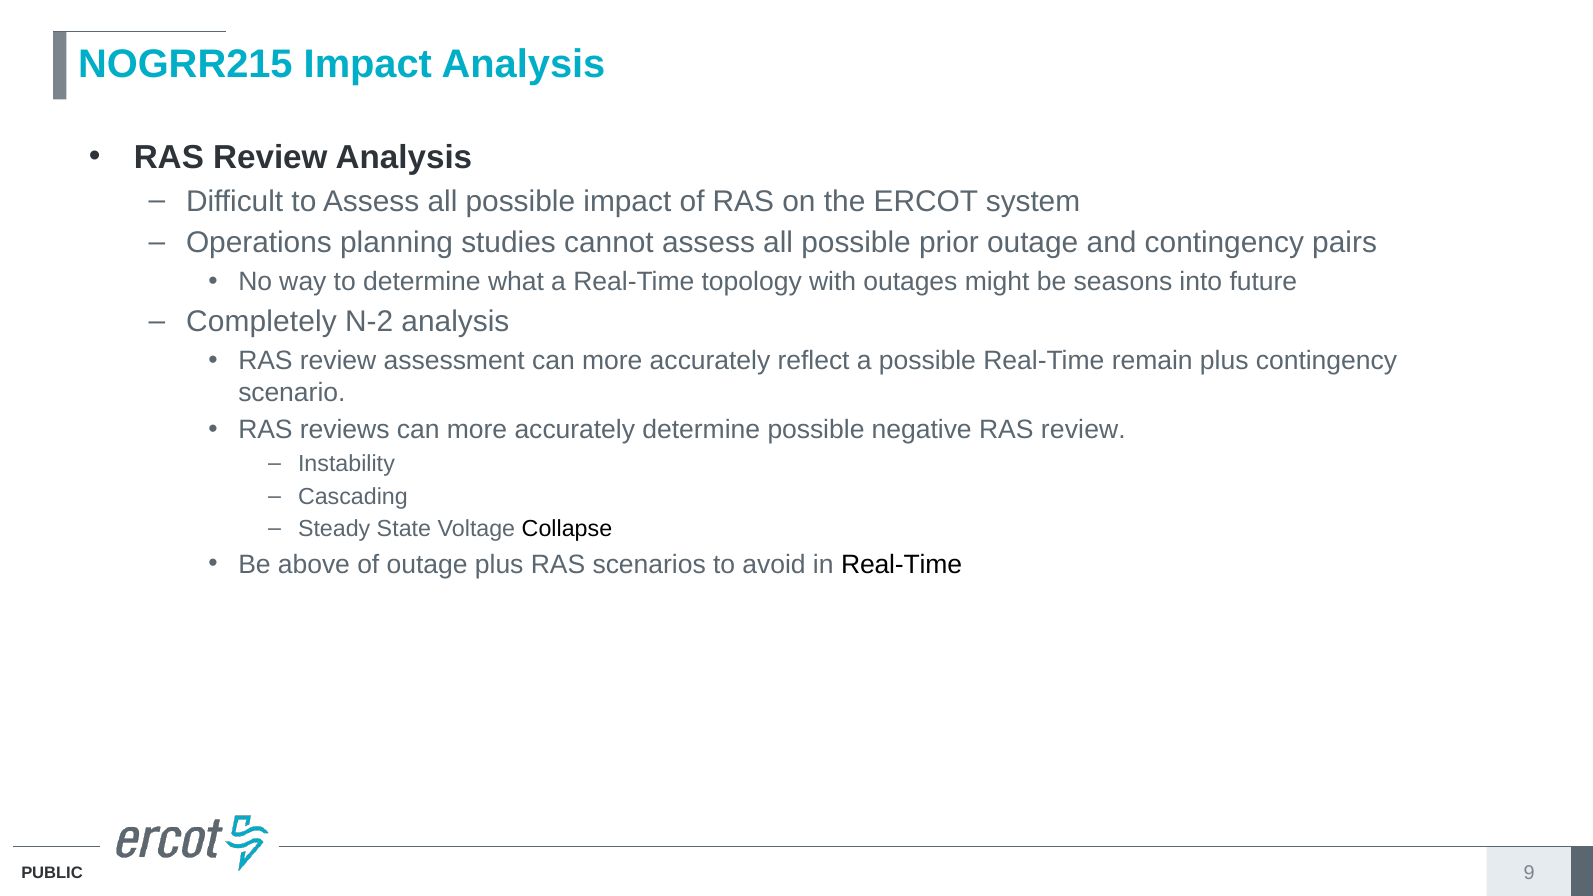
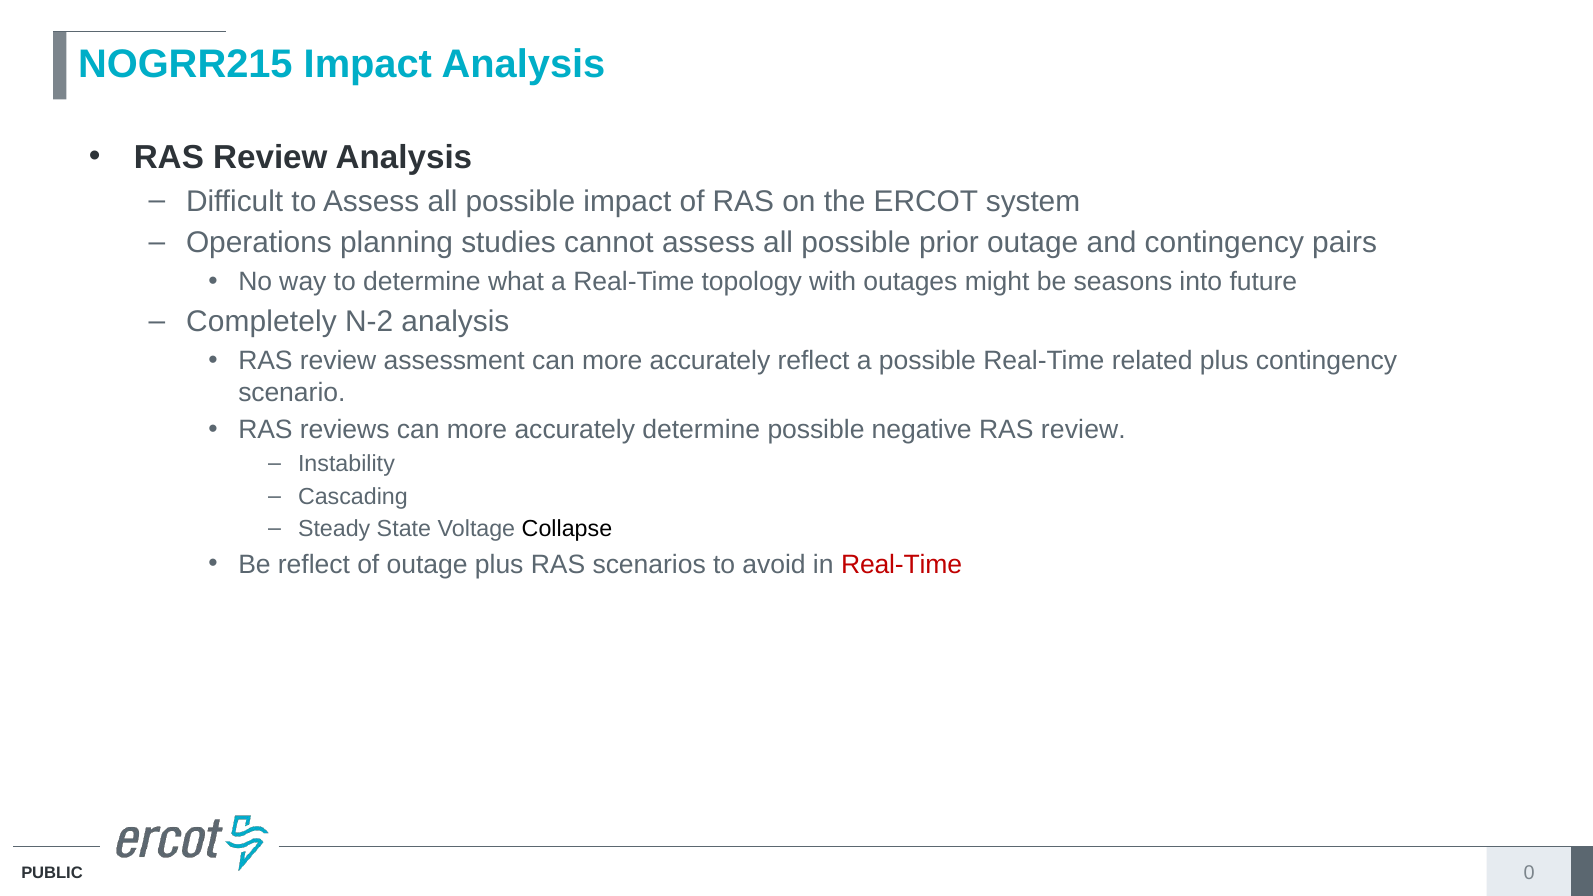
remain: remain -> related
Be above: above -> reflect
Real-Time at (902, 565) colour: black -> red
9: 9 -> 0
